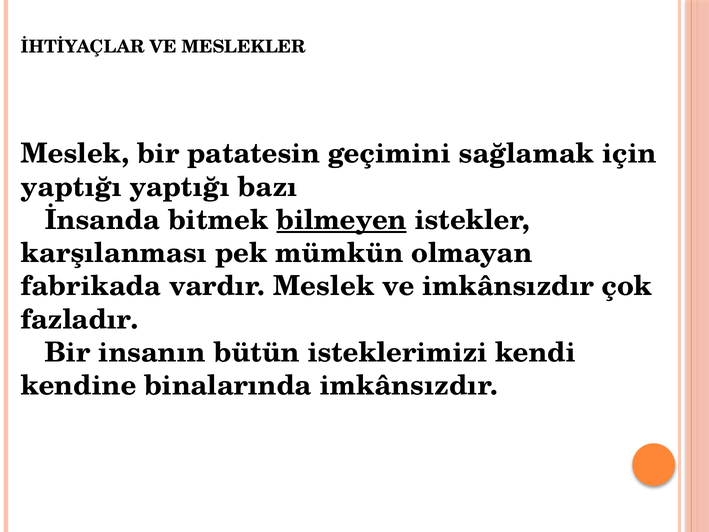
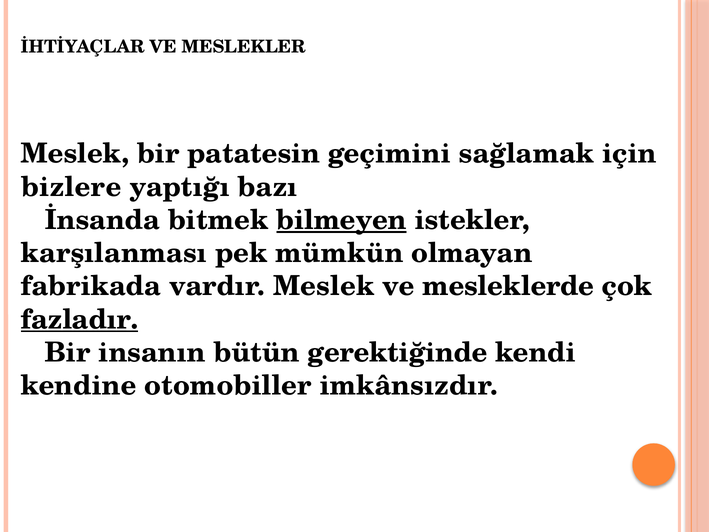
yaptığı at (71, 187): yaptığı -> bizlere
ve imkânsızdır: imkânsızdır -> mesleklerde
fazladır underline: none -> present
isteklerimizi: isteklerimizi -> gerektiğinde
binalarında: binalarında -> otomobiller
